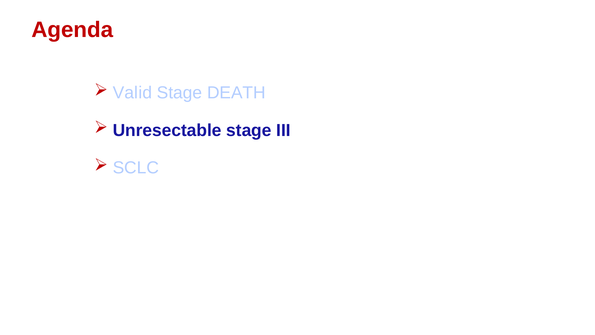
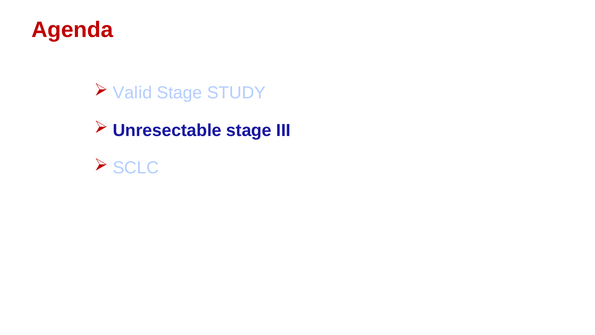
DEATH: DEATH -> STUDY
